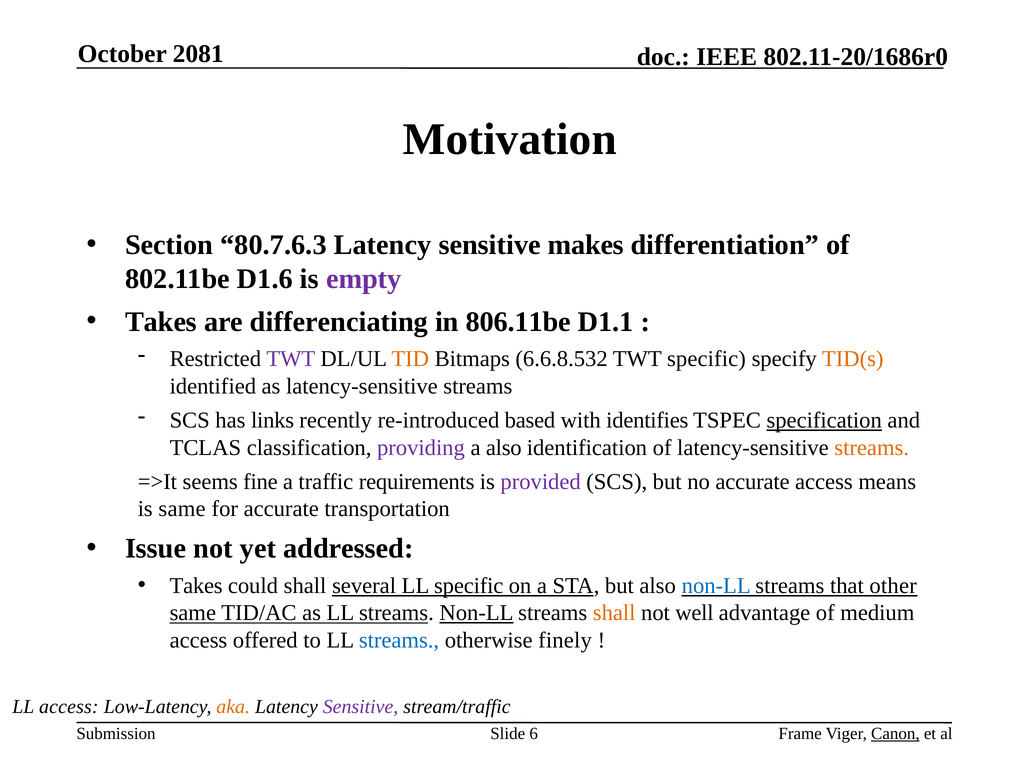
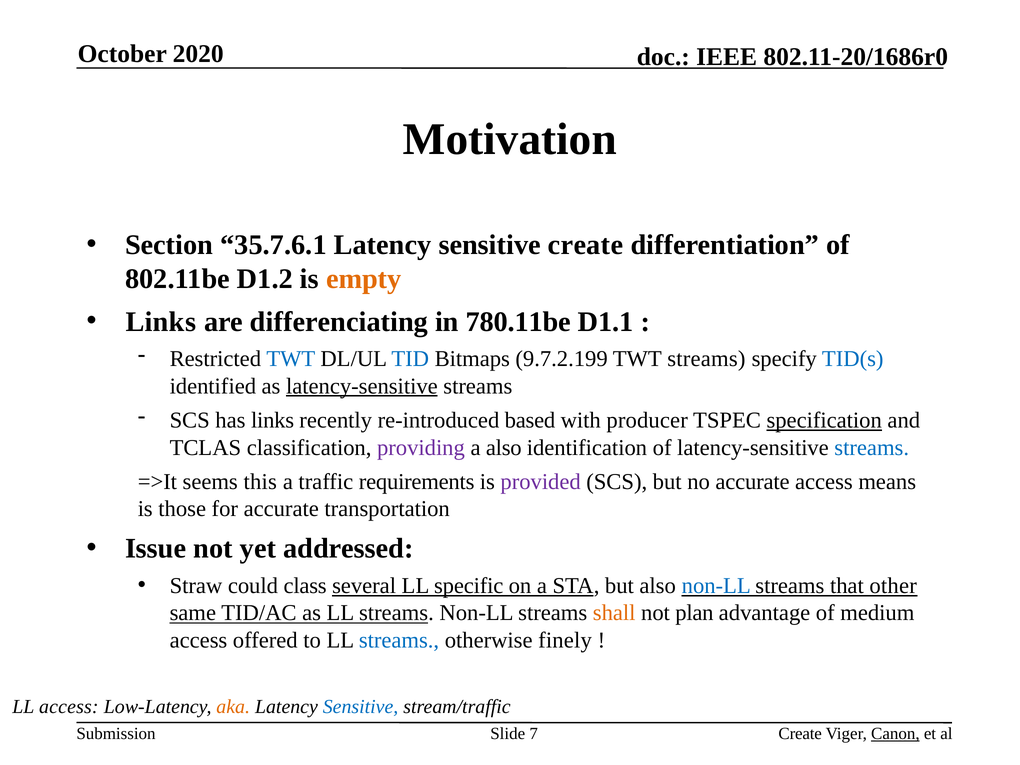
2081: 2081 -> 2020
80.7.6.3: 80.7.6.3 -> 35.7.6.1
sensitive makes: makes -> create
D1.6: D1.6 -> D1.2
empty colour: purple -> orange
Takes at (161, 322): Takes -> Links
806.11be: 806.11be -> 780.11be
TWT at (291, 359) colour: purple -> blue
TID colour: orange -> blue
6.6.8.532: 6.6.8.532 -> 9.7.2.199
TWT specific: specific -> streams
TID(s colour: orange -> blue
latency-sensitive at (362, 386) underline: none -> present
identifies: identifies -> producer
streams at (872, 448) colour: orange -> blue
fine: fine -> this
is same: same -> those
Takes at (196, 586): Takes -> Straw
could shall: shall -> class
Non-LL at (476, 613) underline: present -> none
well: well -> plan
Sensitive at (361, 707) colour: purple -> blue
6: 6 -> 7
Frame at (800, 734): Frame -> Create
